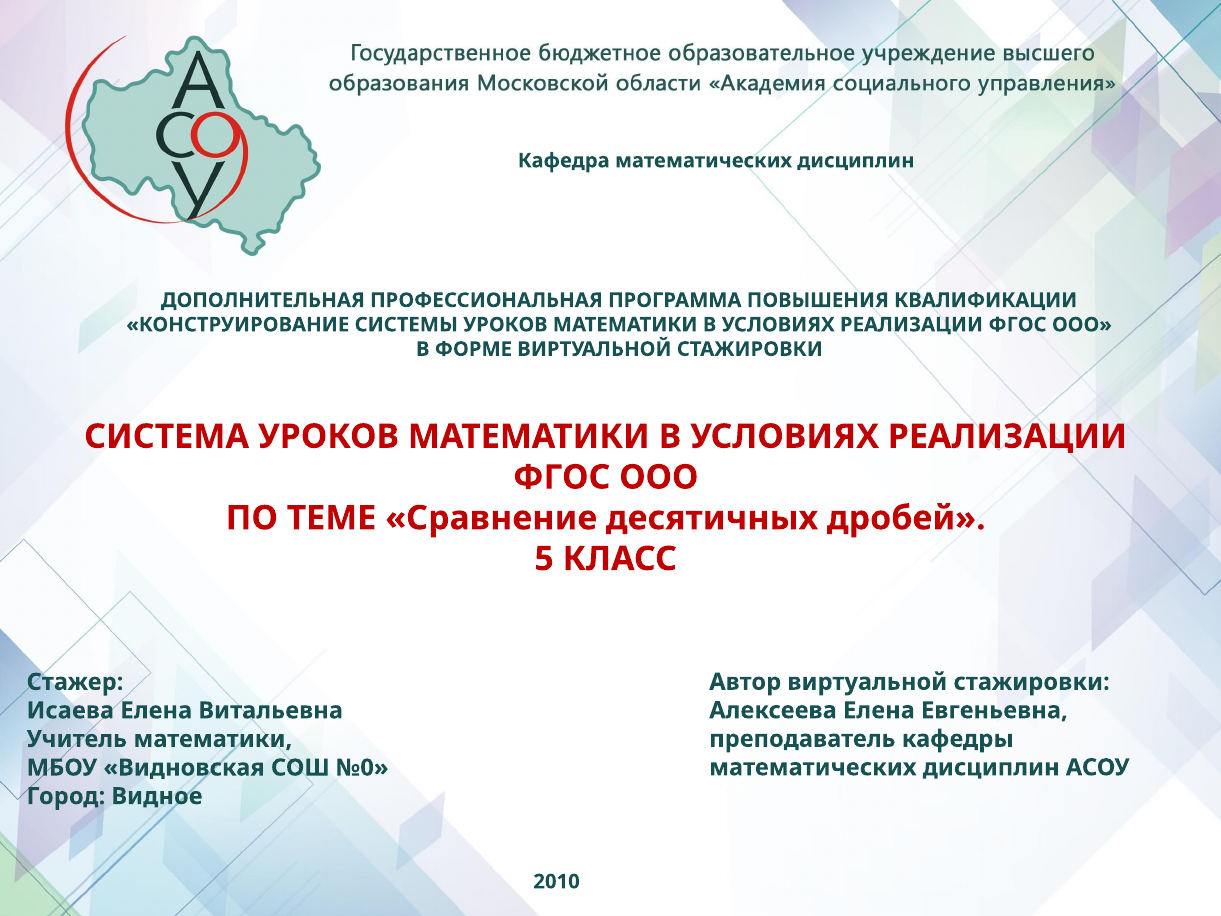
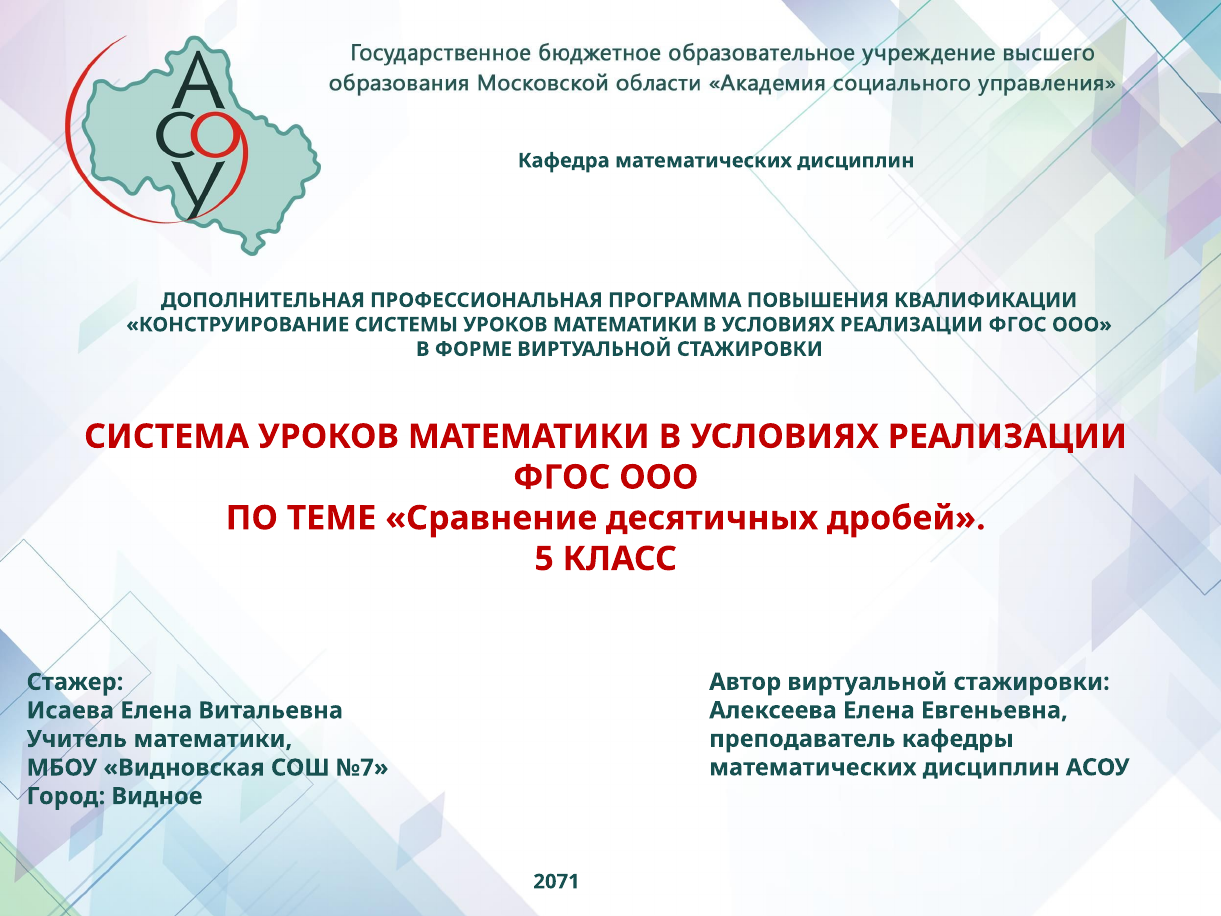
№0: №0 -> №7
2010: 2010 -> 2071
